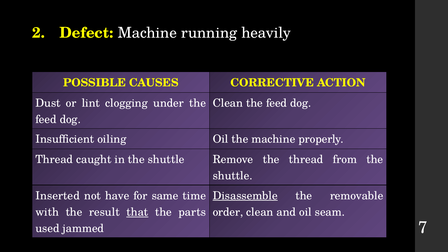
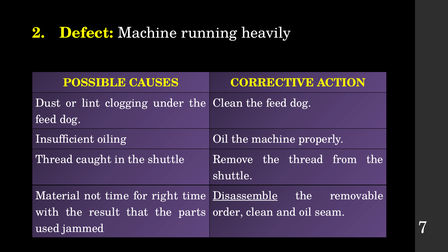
Inserted: Inserted -> Material
not have: have -> time
same: same -> right
that underline: present -> none
